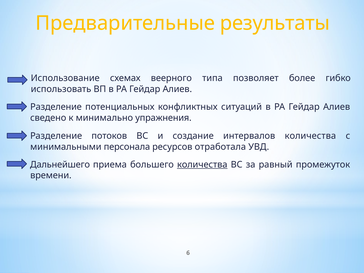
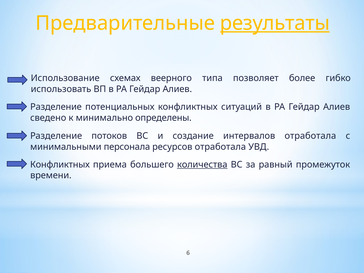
результаты underline: none -> present
упражнения: упражнения -> определены
интервалов количества: количества -> отработала
Дальнейшего at (60, 165): Дальнейшего -> Конфликтных
